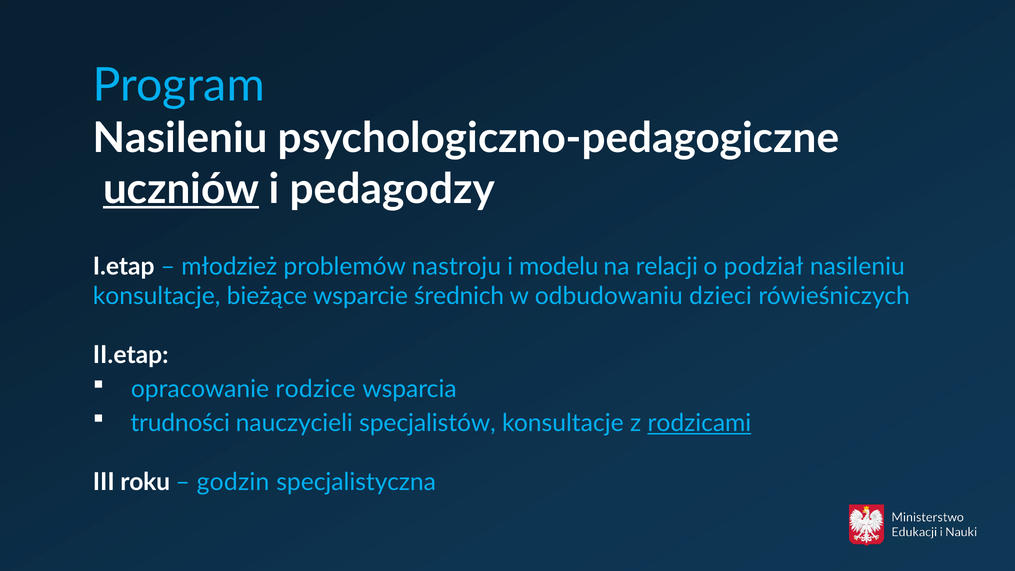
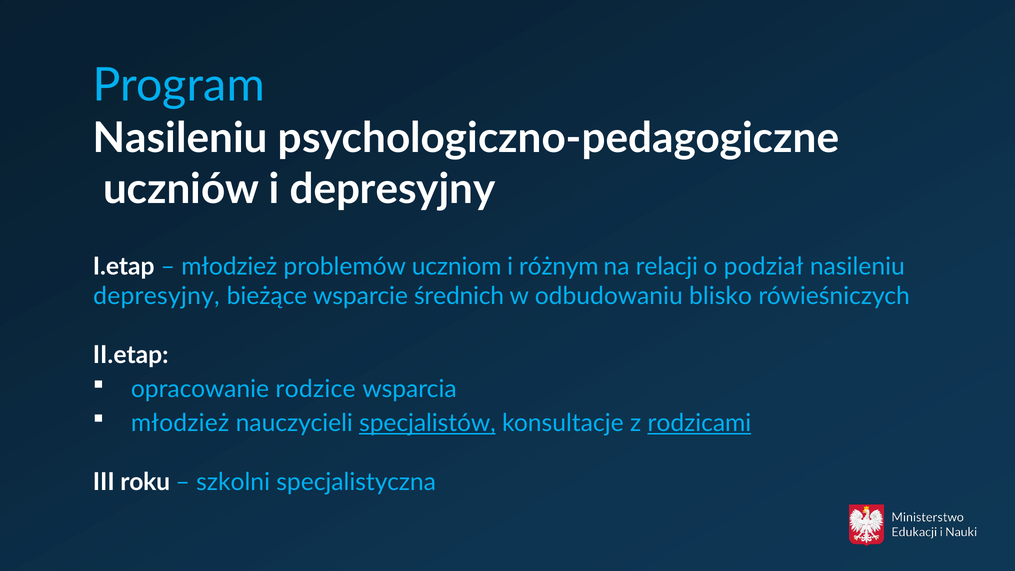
uczniów underline: present -> none
i pedagodzy: pedagodzy -> depresyjny
nastroju: nastroju -> uczniom
modelu: modelu -> różnym
konsultacje at (157, 296): konsultacje -> depresyjny
dzieci: dzieci -> blisko
trudności at (180, 423): trudności -> młodzież
specjalistów underline: none -> present
godzin: godzin -> szkolni
